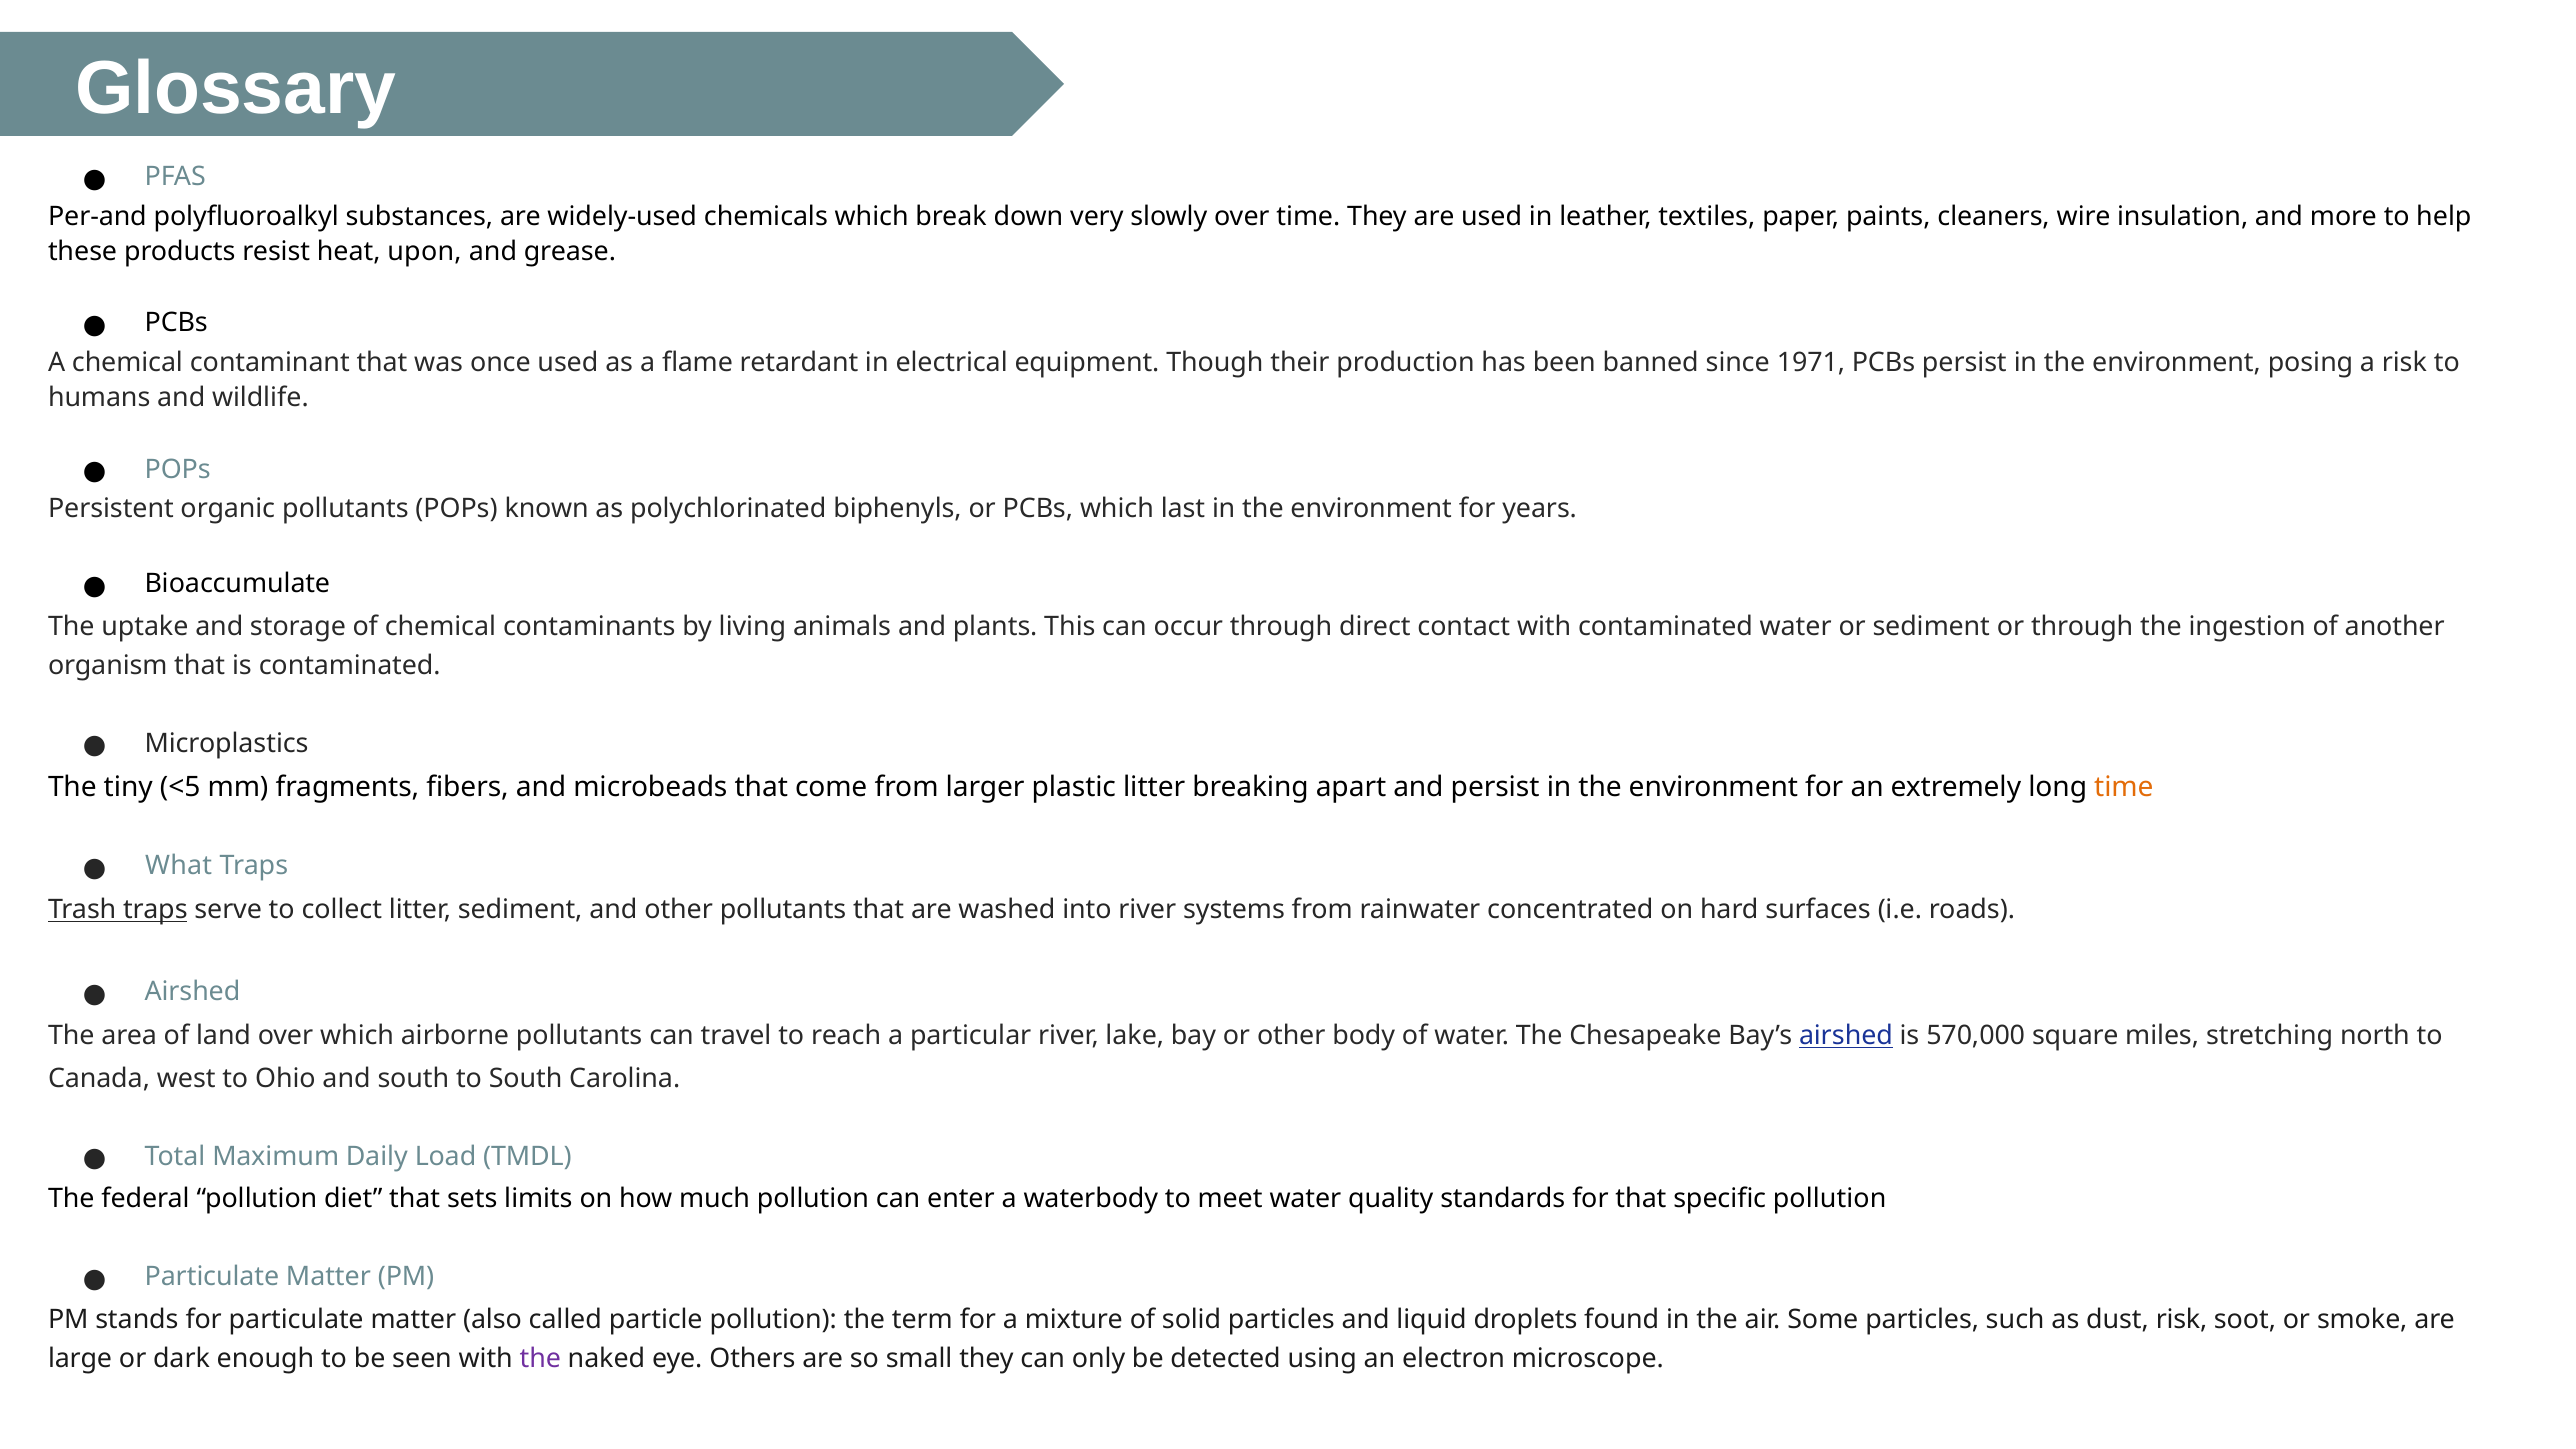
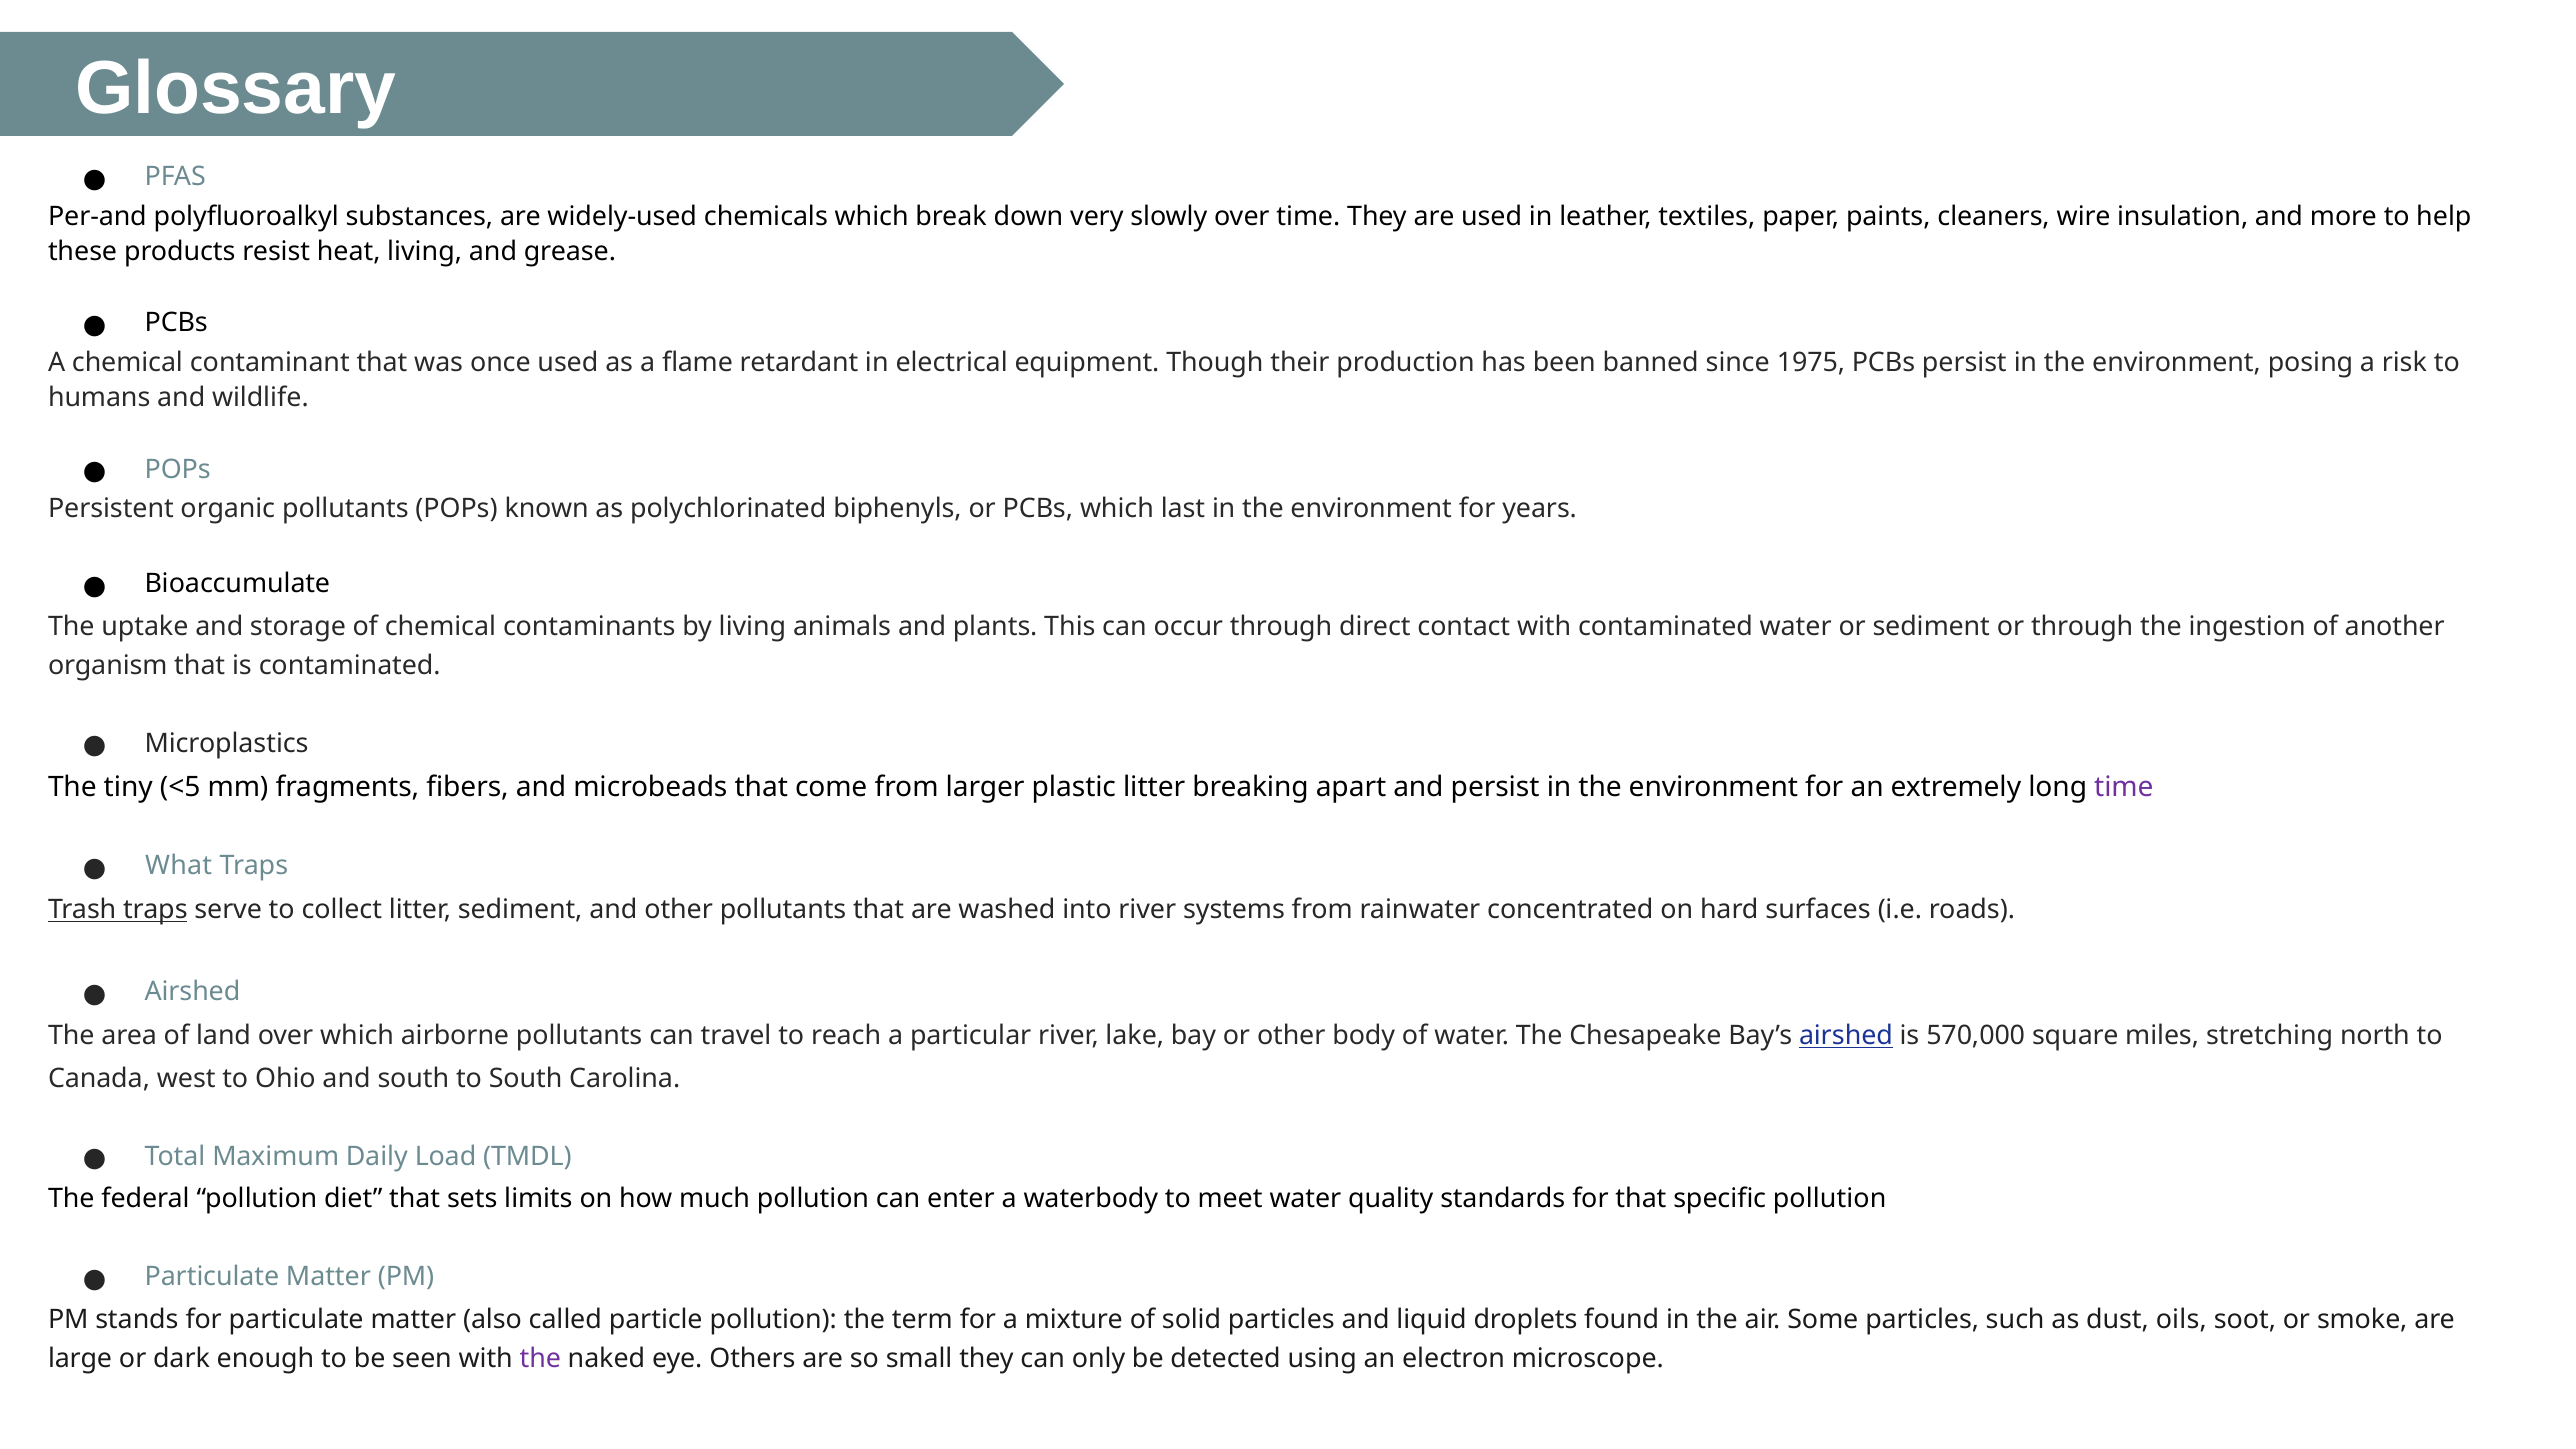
heat upon: upon -> living
1971: 1971 -> 1975
time at (2124, 787) colour: orange -> purple
dust risk: risk -> oils
